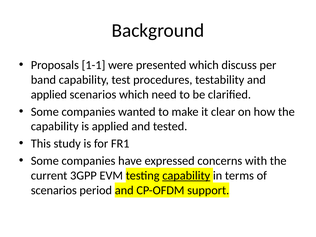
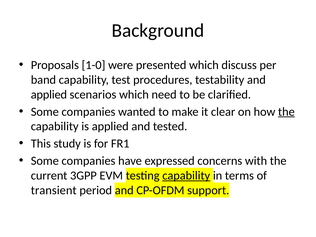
1-1: 1-1 -> 1-0
the at (286, 112) underline: none -> present
scenarios at (54, 190): scenarios -> transient
